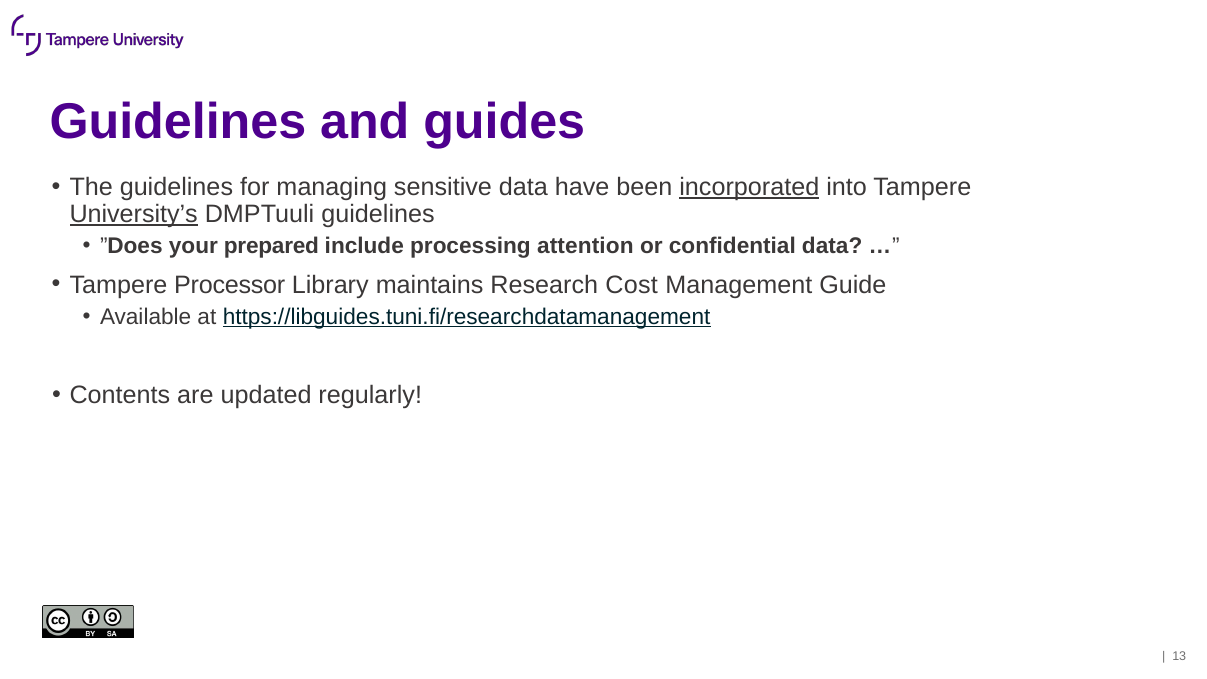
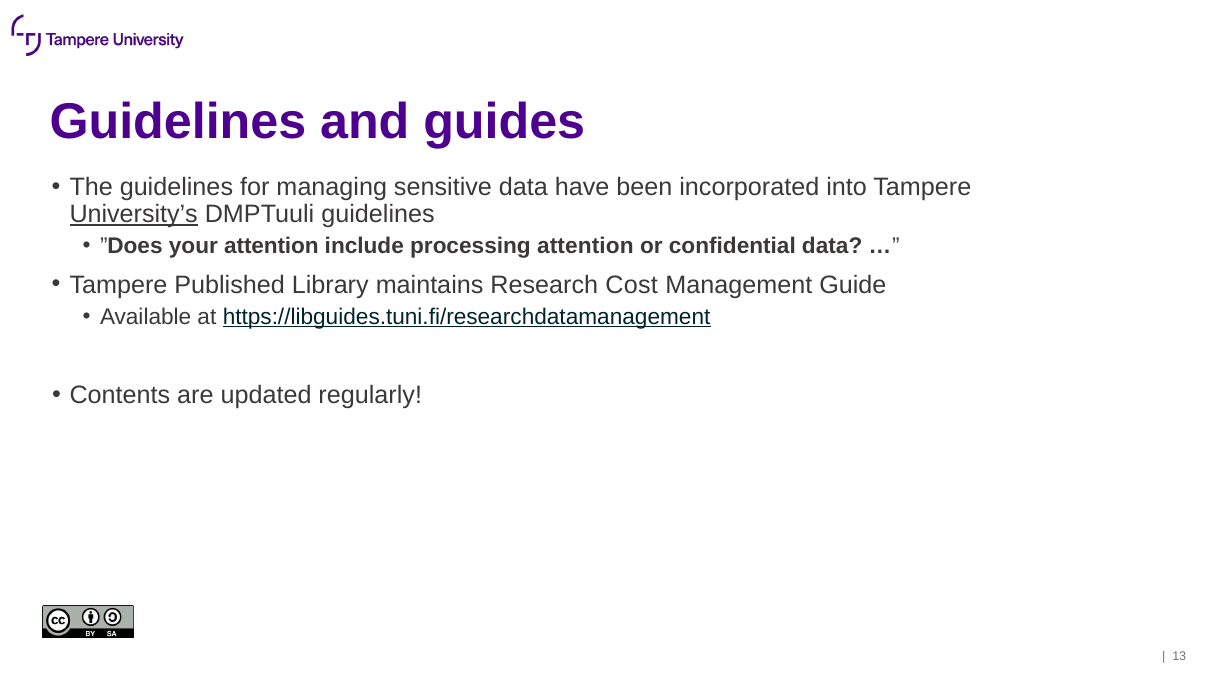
incorporated underline: present -> none
your prepared: prepared -> attention
Processor: Processor -> Published
